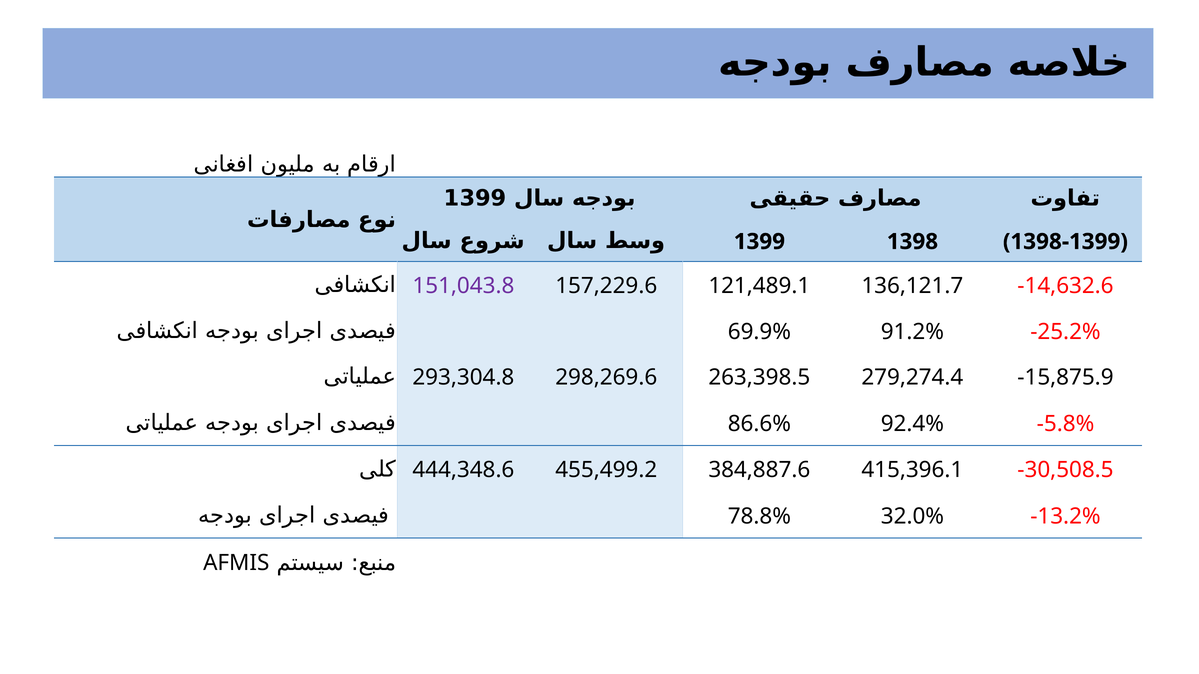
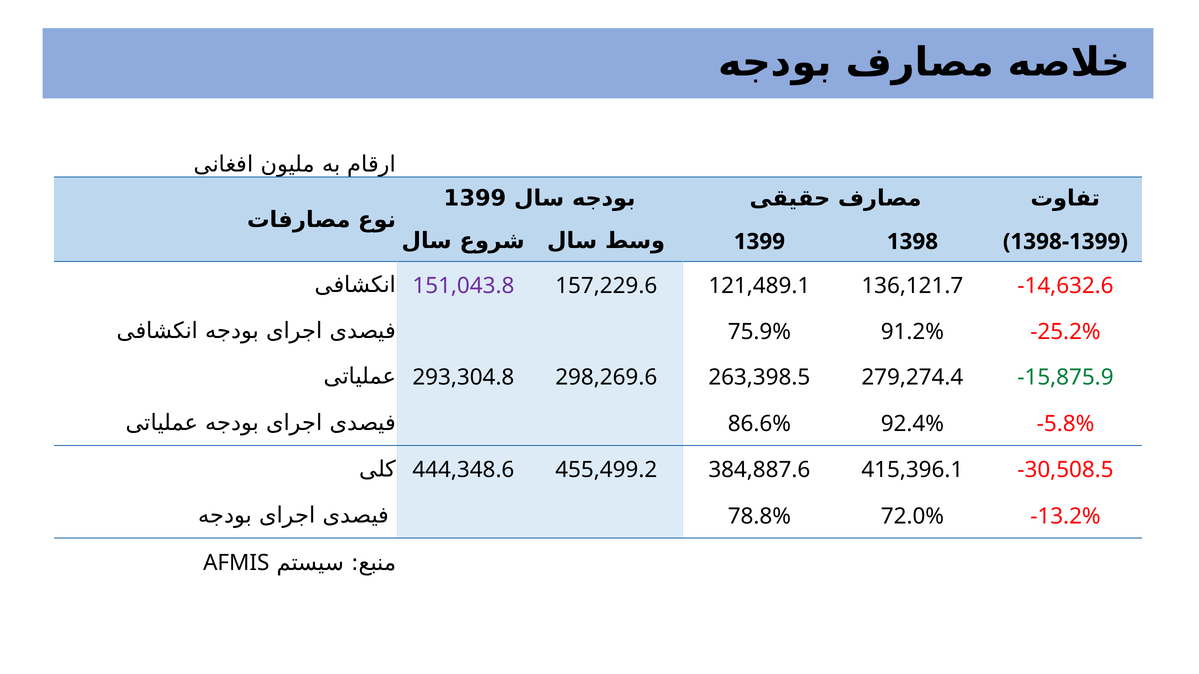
69.9%: 69.9% -> 75.9%
-15,875.9 colour: black -> green
32.0%: 32.0% -> 72.0%
